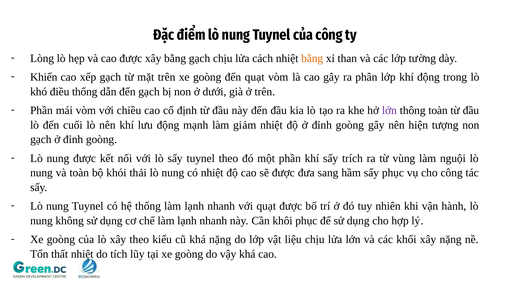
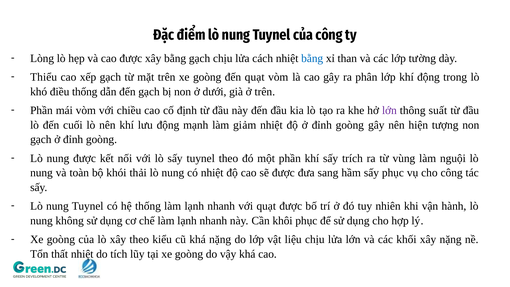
bằng at (312, 58) colour: orange -> blue
Khiển: Khiển -> Thiểu
thông toàn: toàn -> suất
